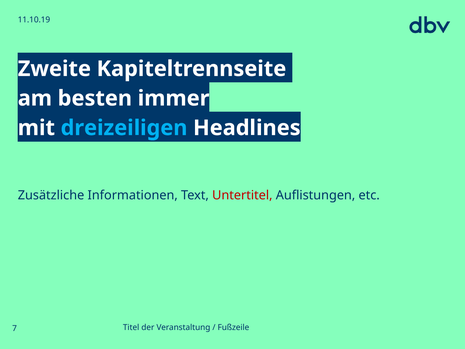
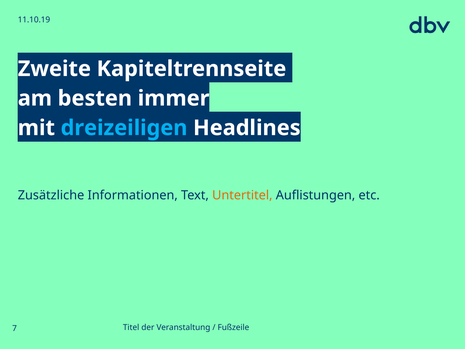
Untertitel colour: red -> orange
